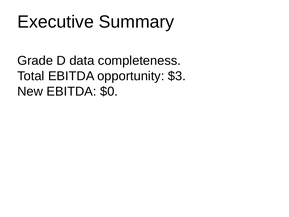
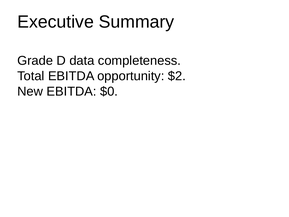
$3: $3 -> $2
